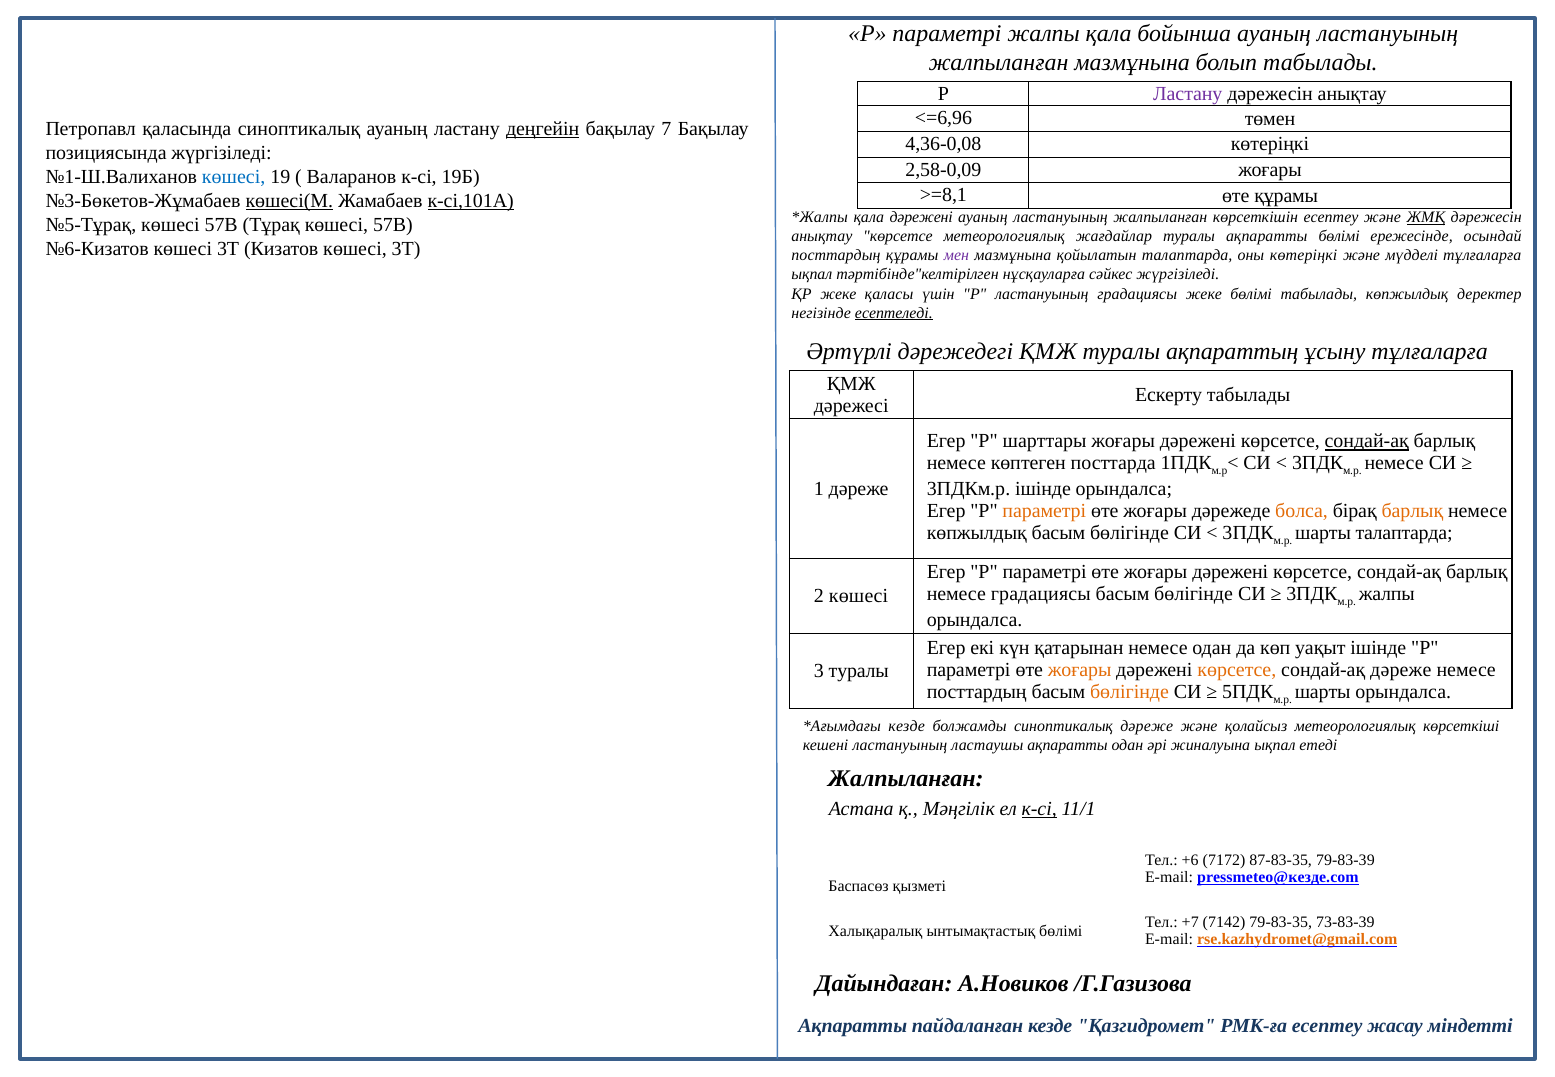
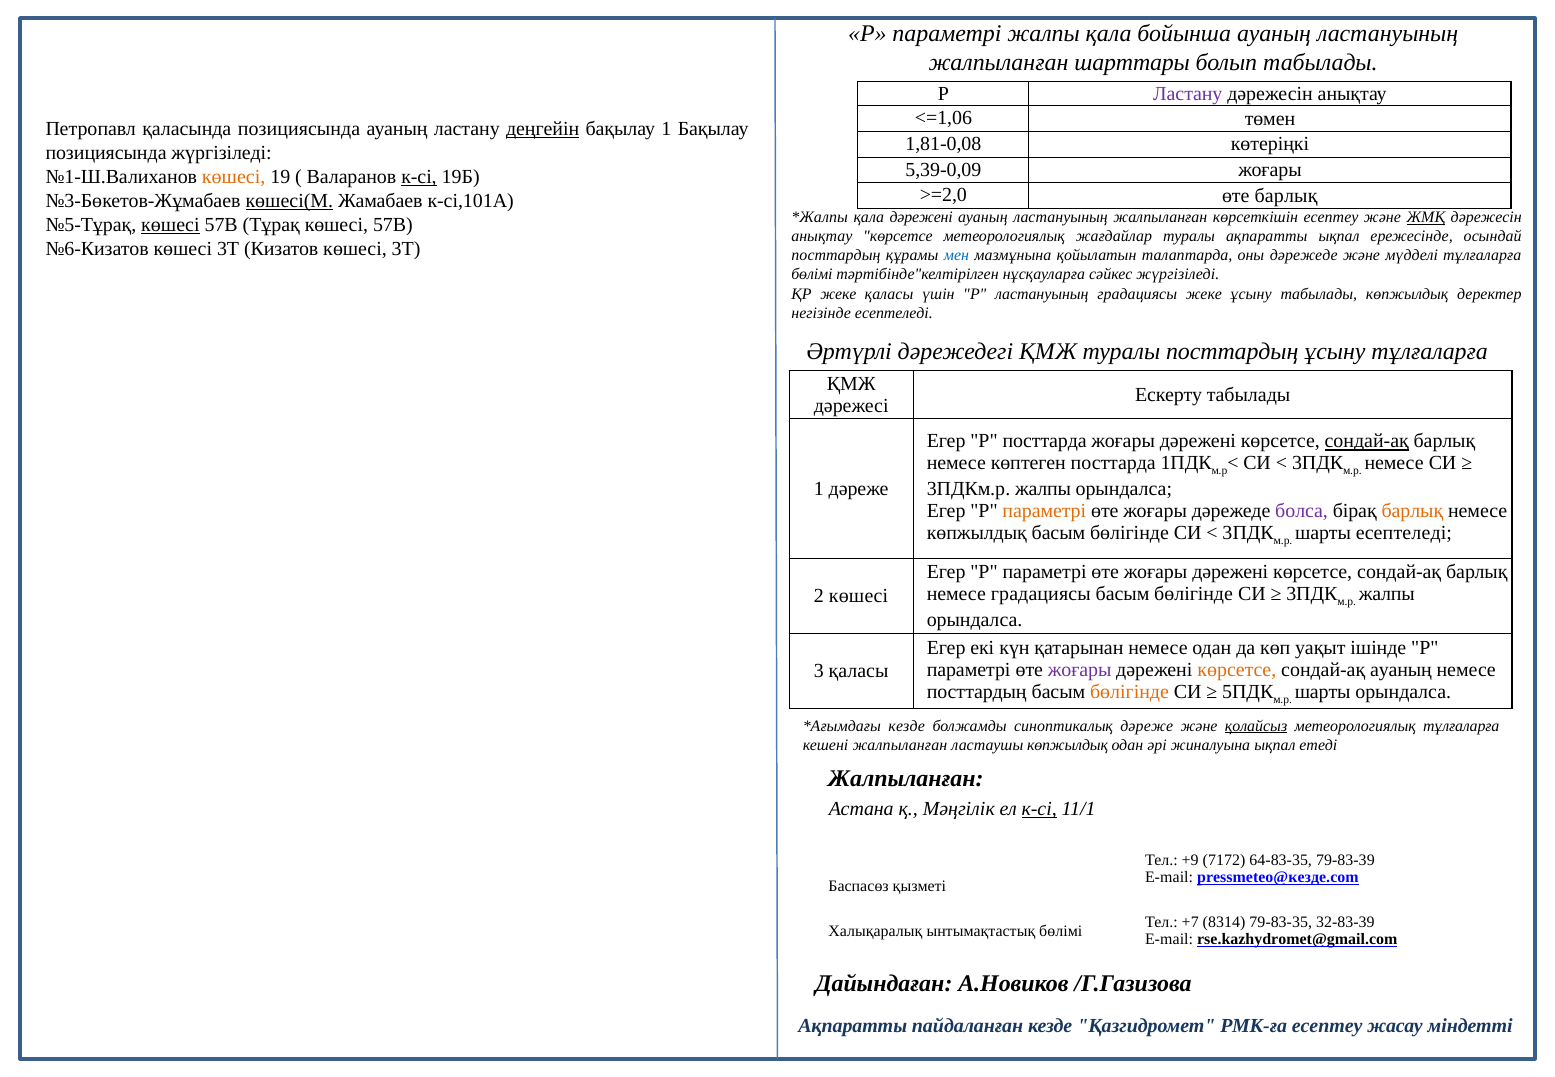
жалпыланған мазмұнына: мазмұнына -> шарттары
<=6,96: <=6,96 -> <=1,06
қаласында синоптикалық: синоптикалық -> позициясында
бақылау 7: 7 -> 1
4,36-0,08: 4,36-0,08 -> 1,81-0,08
2,58-0,09: 2,58-0,09 -> 5,39-0,09
көшесі at (234, 177) colour: blue -> orange
к-сі at (419, 177) underline: none -> present
>=8,1: >=8,1 -> >=2,0
өте құрамы: құрамы -> барлық
к-сі,101А underline: present -> none
көшесі at (170, 225) underline: none -> present
ақпаратты бөлімі: бөлімі -> ықпал
мен colour: purple -> blue
оны көтеріңкі: көтеріңкі -> дәрежеде
ықпал at (812, 275): ықпал -> бөлімі
жеке бөлімі: бөлімі -> ұсыну
есептеледі at (894, 313) underline: present -> none
туралы ақпараттың: ақпараттың -> посттардың
Р шарттары: шарттары -> посттарда
3ПДКм.р ішінде: ішінде -> жалпы
болса colour: orange -> purple
шарты талаптарда: талаптарда -> есептеледі
жоғары at (1080, 669) colour: orange -> purple
сондай-ақ дәреже: дәреже -> ауаның
3 туралы: туралы -> қаласы
қолайсыз underline: none -> present
метеорологиялық көрсеткіші: көрсеткіші -> тұлғаларға
кешені ластануының: ластануының -> жалпыланған
ластаушы ақпаратты: ақпаратты -> көпжылдық
+6: +6 -> +9
87-83-35: 87-83-35 -> 64-83-35
7142: 7142 -> 8314
73-83-39: 73-83-39 -> 32-83-39
rse.kazhydromet@gmail.com colour: orange -> black
